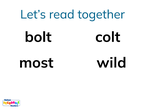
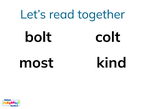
wild: wild -> kind
